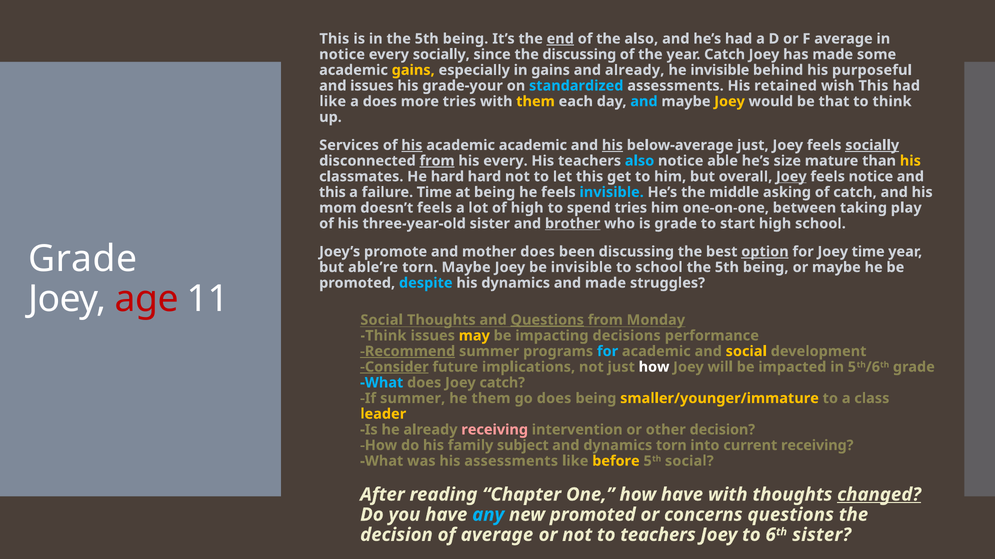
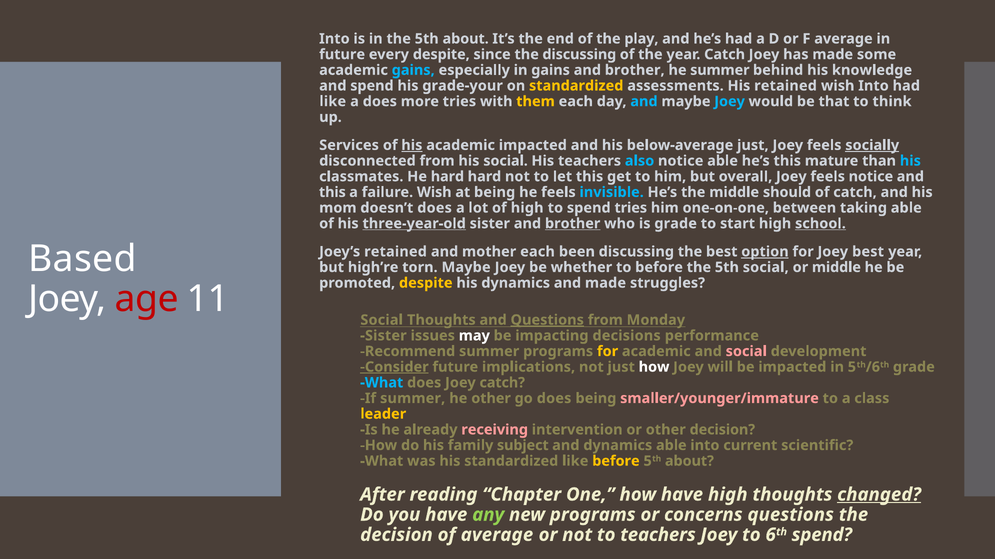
This at (334, 39): This -> Into
in the 5th being: being -> about
end underline: present -> none
the also: also -> play
notice at (342, 54): notice -> future
every socially: socially -> despite
gains at (413, 70) colour: yellow -> light blue
already at (635, 70): already -> brother
he invisible: invisible -> summer
purposeful: purposeful -> knowledge
and issues: issues -> spend
standardized at (576, 86) colour: light blue -> yellow
wish This: This -> Into
Joey at (730, 102) colour: yellow -> light blue
academic academic: academic -> impacted
his at (612, 145) underline: present -> none
from at (437, 161) underline: present -> none
his every: every -> social
he’s size: size -> this
his at (910, 161) colour: yellow -> light blue
Joey at (791, 177) underline: present -> none
failure Time: Time -> Wish
asking: asking -> should
doesn’t feels: feels -> does
taking play: play -> able
three-year-old underline: none -> present
school at (820, 224) underline: none -> present
Grade at (83, 259): Grade -> Based
Joey’s promote: promote -> retained
mother does: does -> each
Joey time: time -> best
able’re: able’re -> high’re
be invisible: invisible -> whether
to school: school -> before
being at (766, 268): being -> social
or maybe: maybe -> middle
despite at (426, 283) colour: light blue -> yellow
Think at (383, 336): Think -> Sister
may colour: yellow -> white
Recommend underline: present -> none
for at (608, 352) colour: light blue -> yellow
social at (746, 352) colour: yellow -> pink
he them: them -> other
smaller/younger/immature colour: yellow -> pink
dynamics torn: torn -> able
current receiving: receiving -> scientific
his assessments: assessments -> standardized
social at (689, 462): social -> about
have with: with -> high
any colour: light blue -> light green
new promoted: promoted -> programs
6th sister: sister -> spend
